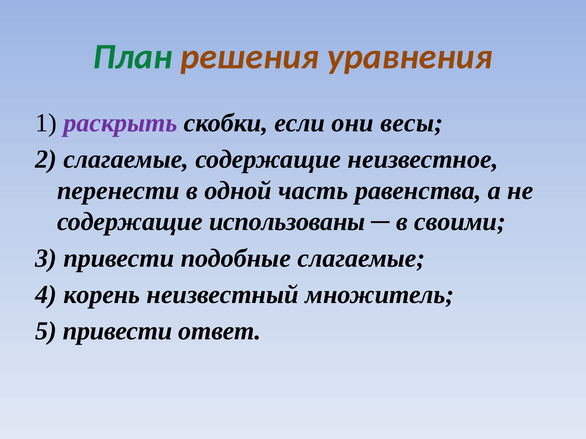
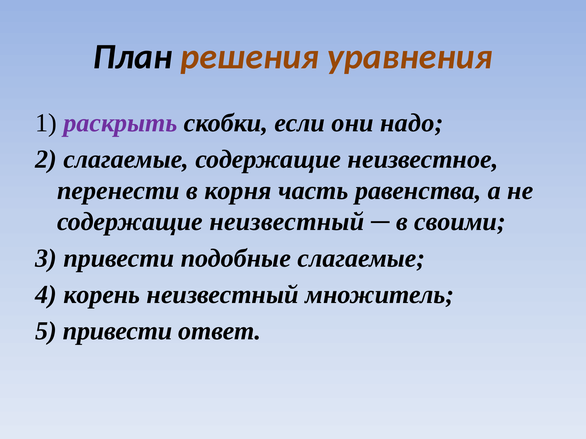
План colour: green -> black
весы: весы -> надо
одной: одной -> корня
содержащие использованы: использованы -> неизвестный
